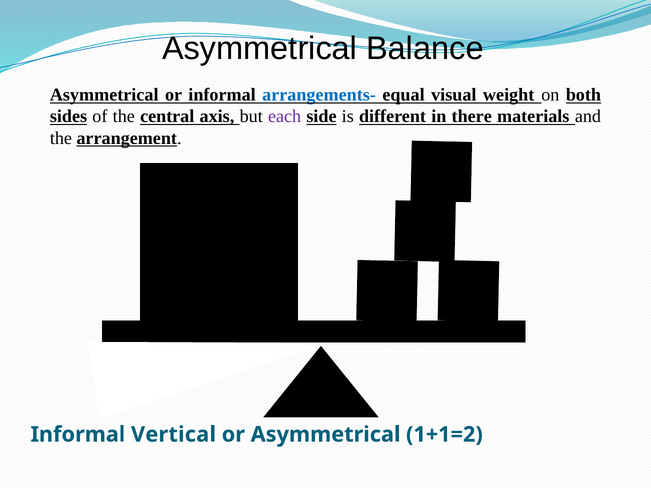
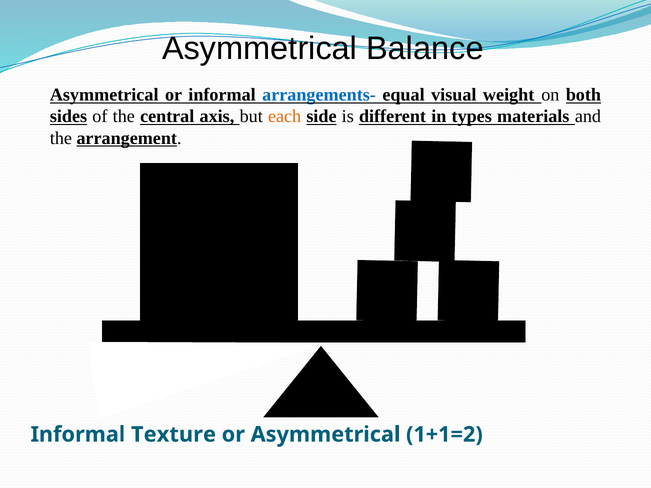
each colour: purple -> orange
there: there -> types
Vertical: Vertical -> Texture
